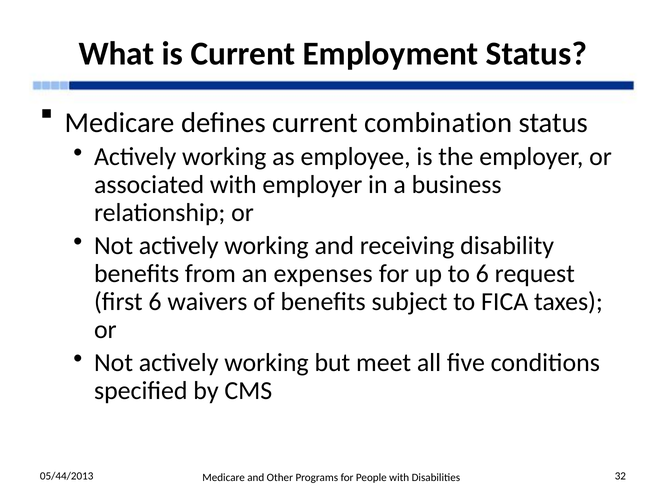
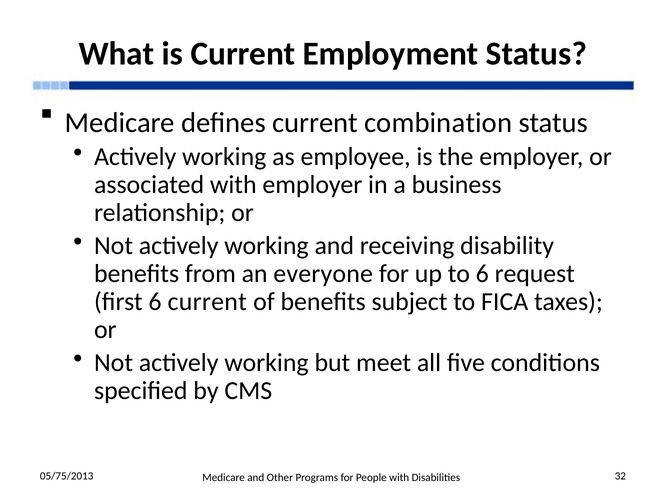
expenses: expenses -> everyone
6 waivers: waivers -> current
05/44/2013: 05/44/2013 -> 05/75/2013
